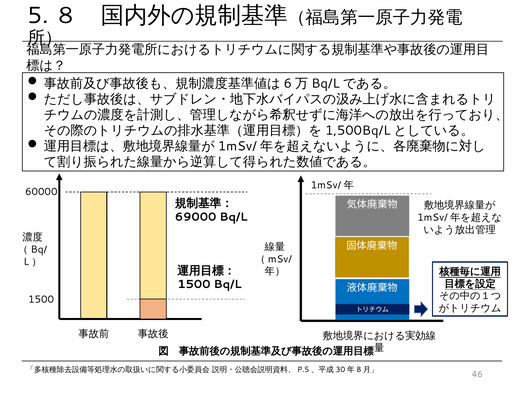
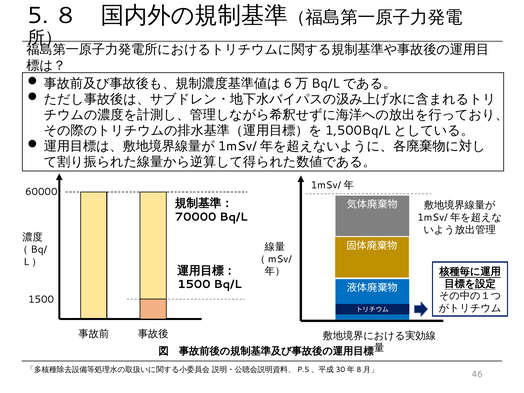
69000: 69000 -> 70000
